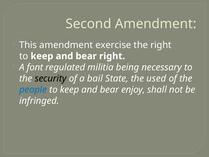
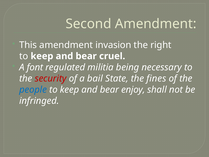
exercise: exercise -> invasion
bear right: right -> cruel
security colour: black -> red
used: used -> fines
